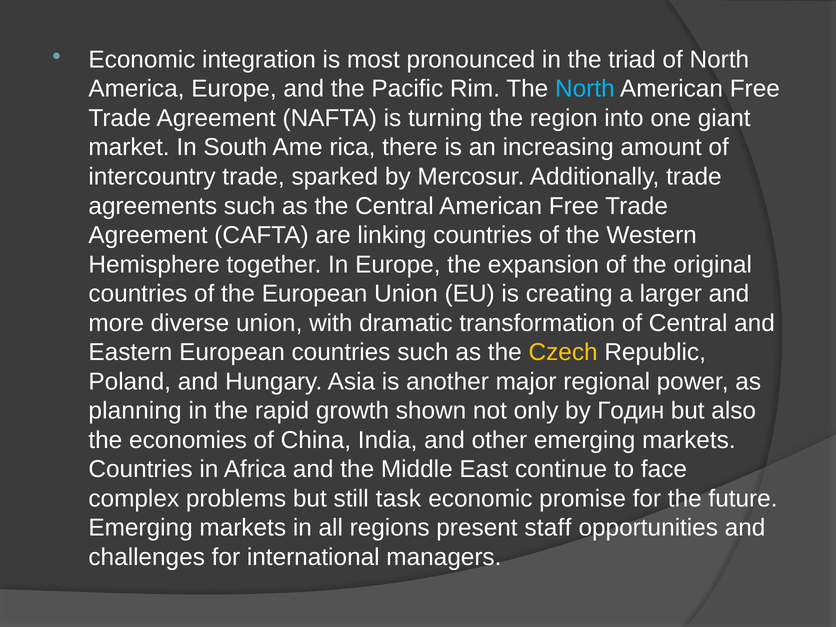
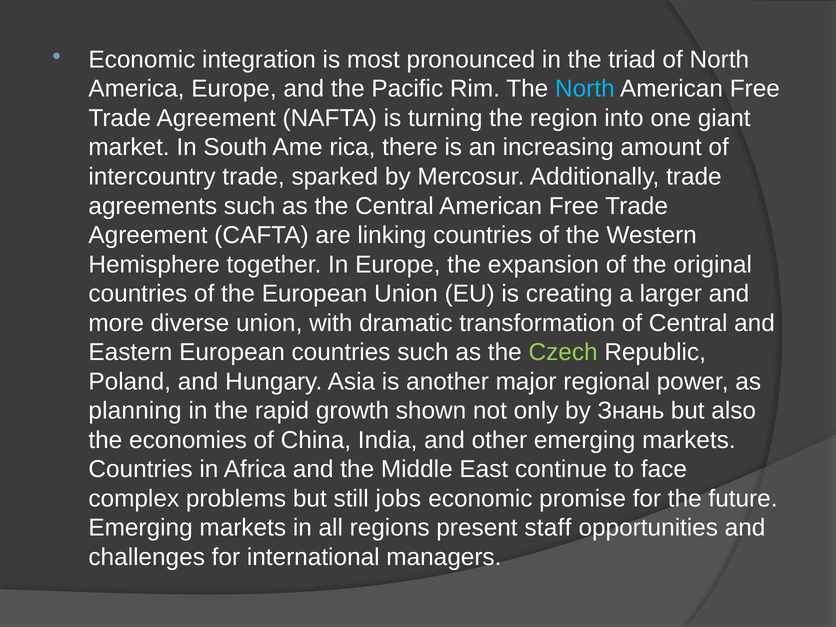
Czech colour: yellow -> light green
Годин: Годин -> Знань
task: task -> jobs
